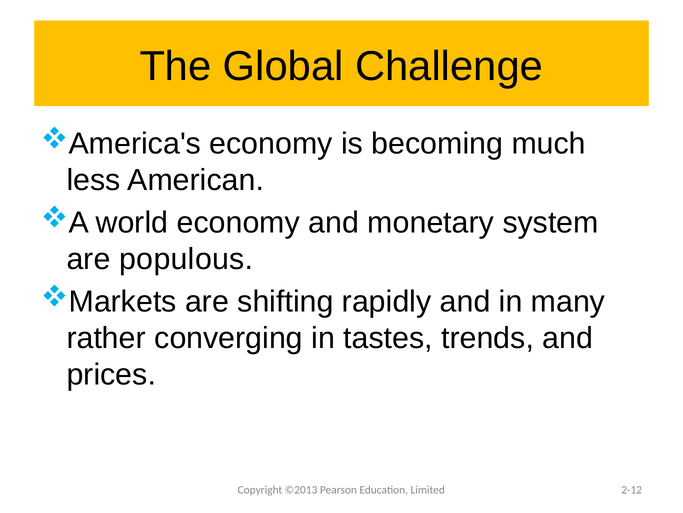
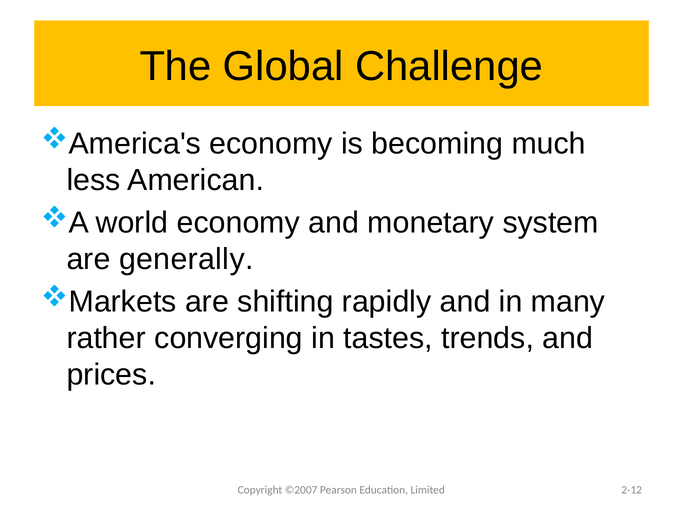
populous: populous -> generally
©2013: ©2013 -> ©2007
